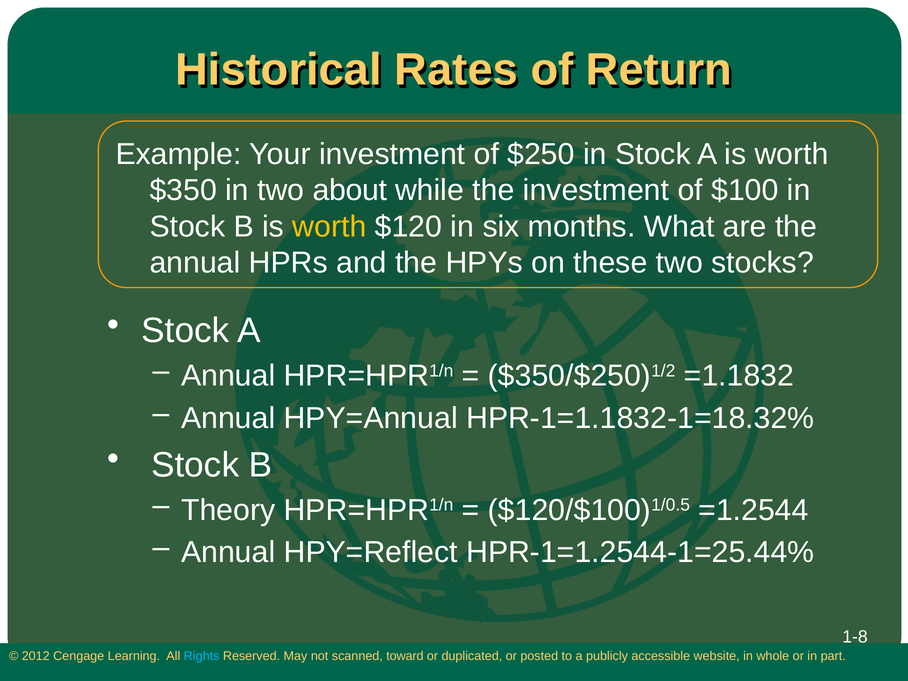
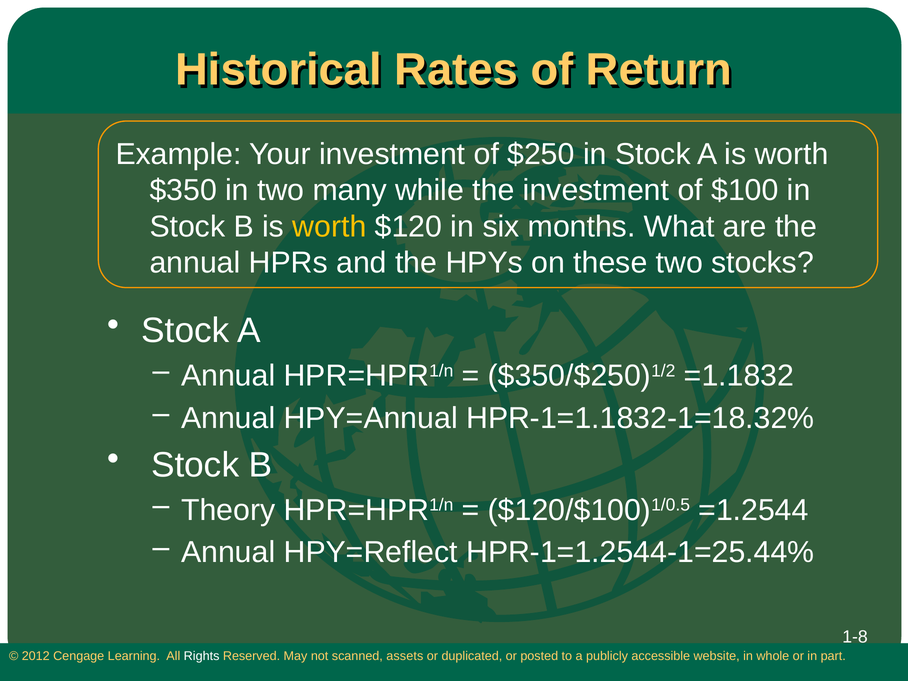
about: about -> many
Rights colour: light blue -> white
toward: toward -> assets
